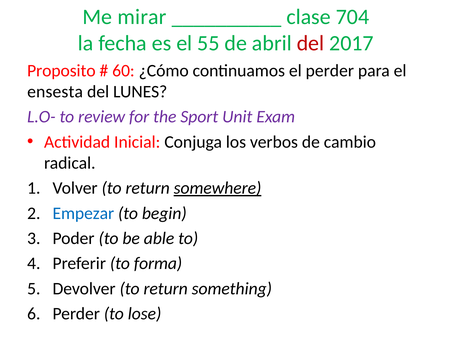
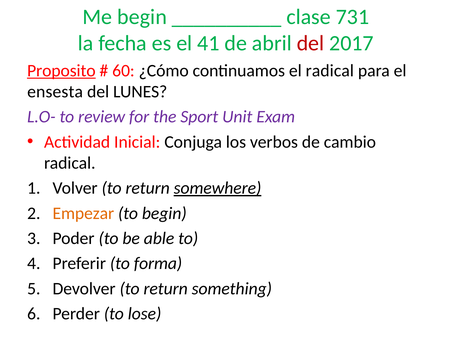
Me mirar: mirar -> begin
704: 704 -> 731
55: 55 -> 41
Proposito underline: none -> present
el perder: perder -> radical
Empezar colour: blue -> orange
